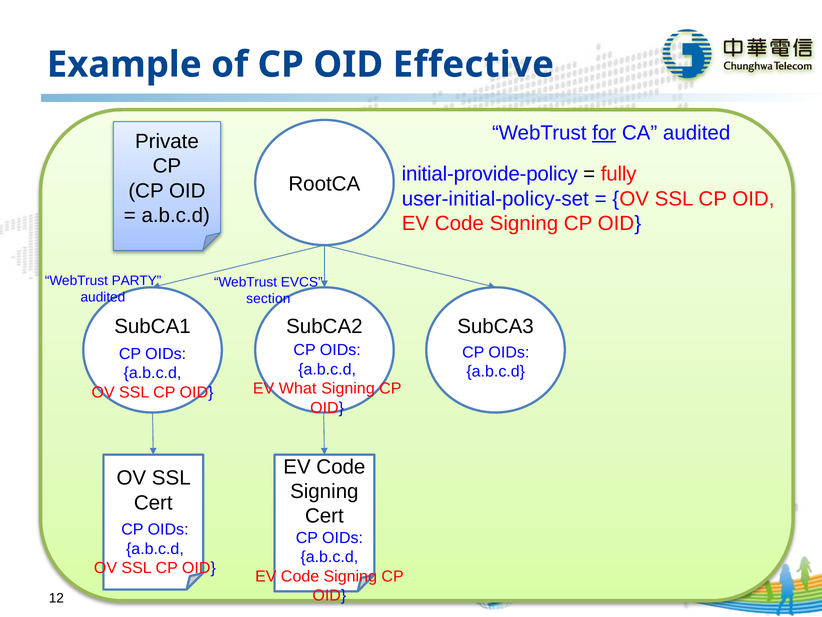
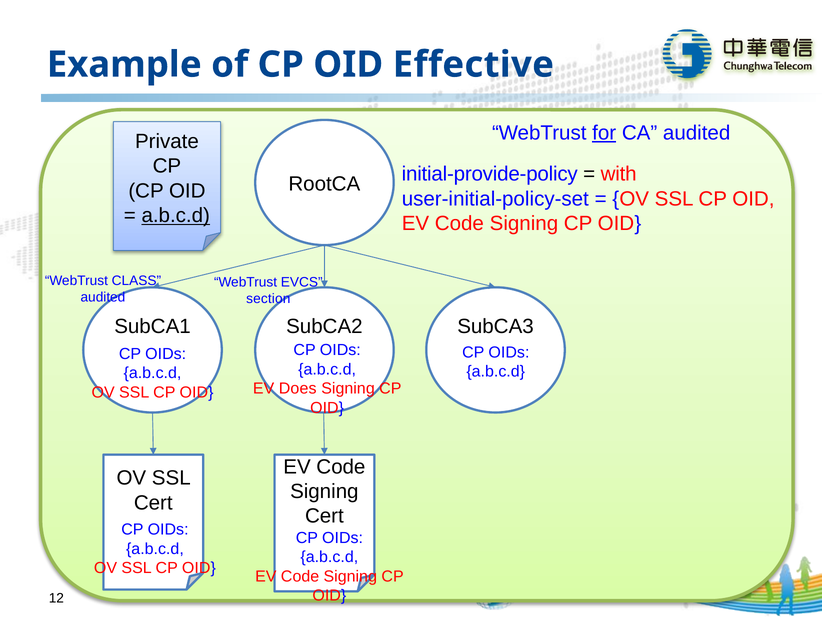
fully: fully -> with
a.b.c.d at (176, 215) underline: none -> present
PARTY: PARTY -> CLASS
What: What -> Does
